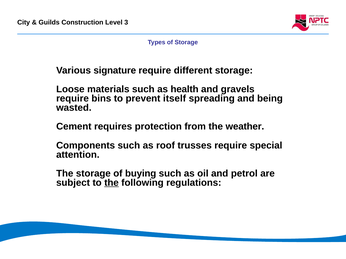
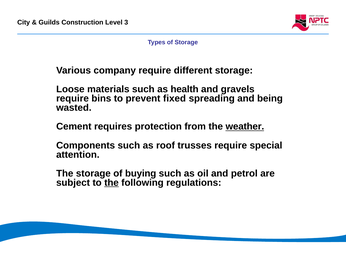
signature: signature -> company
itself: itself -> fixed
weather underline: none -> present
